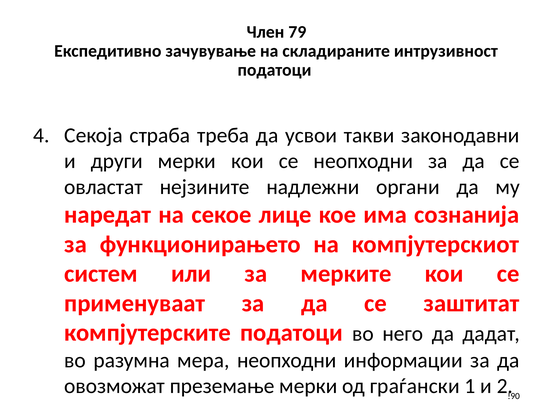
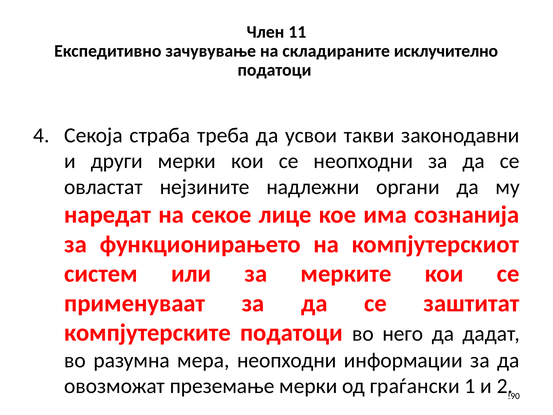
79: 79 -> 11
интрузивност: интрузивност -> исклучително
